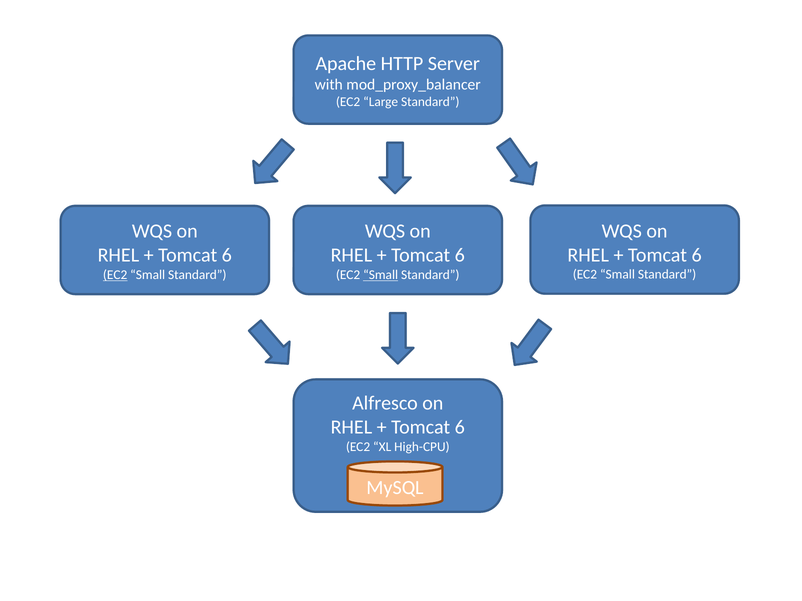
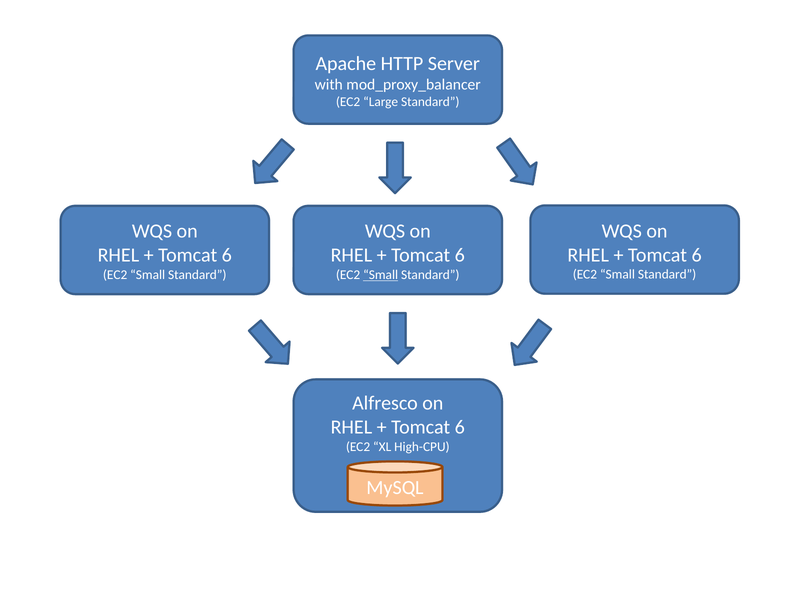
EC2 at (115, 275) underline: present -> none
